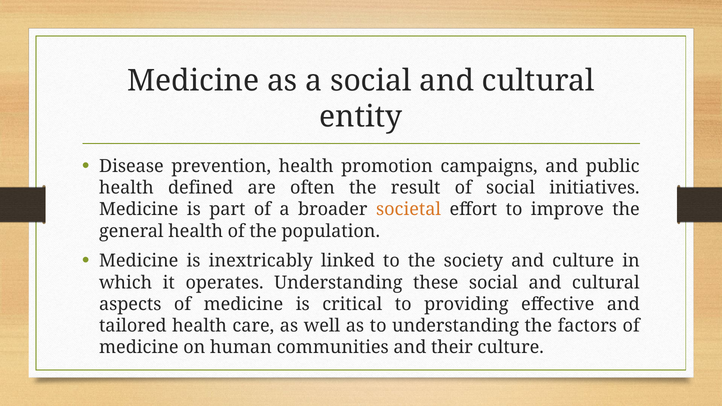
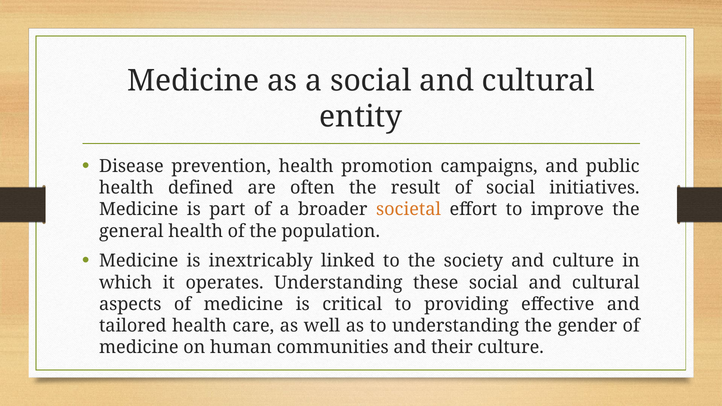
factors: factors -> gender
